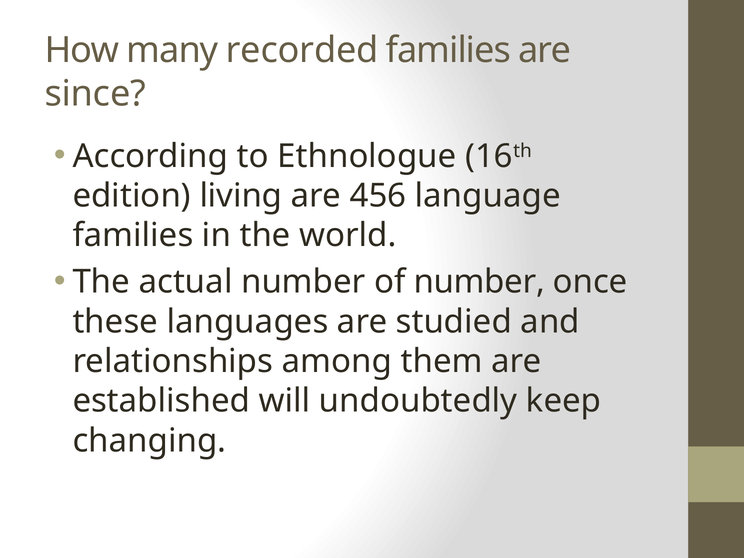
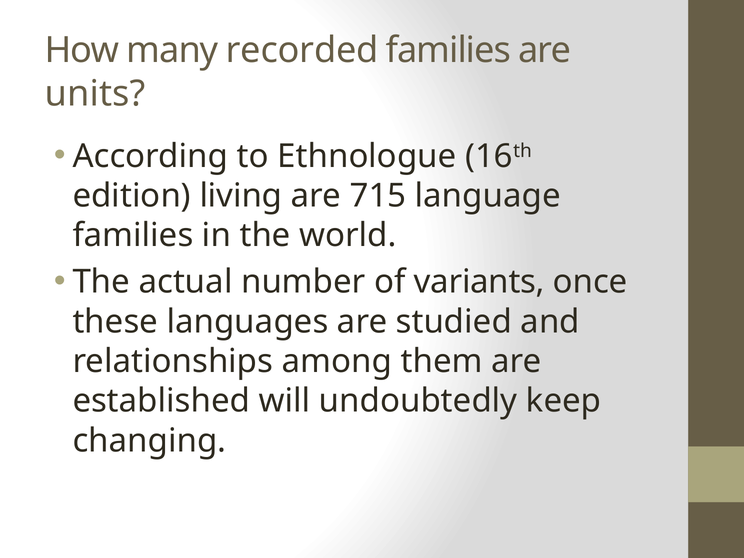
since: since -> units
456: 456 -> 715
of number: number -> variants
